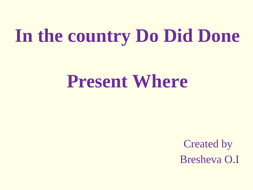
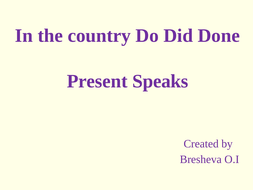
Where: Where -> Speaks
